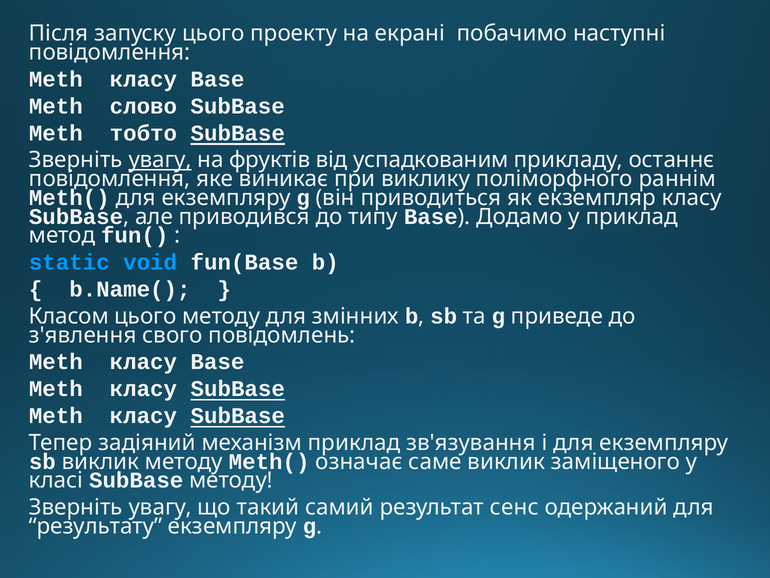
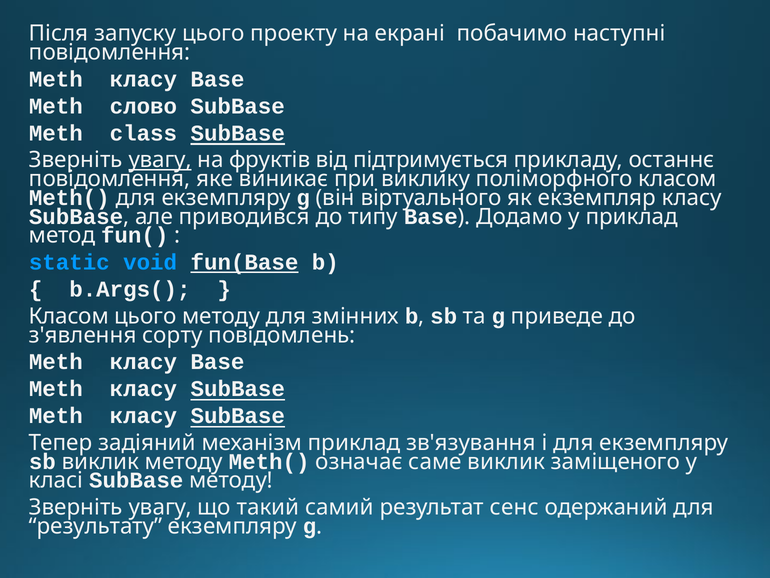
тобто: тобто -> class
успадкованим: успадкованим -> підтримується
поліморфного раннім: раннім -> класом
приводиться: приводиться -> віртуального
fun(Base underline: none -> present
b.Name(: b.Name( -> b.Args(
свого: свого -> сорту
